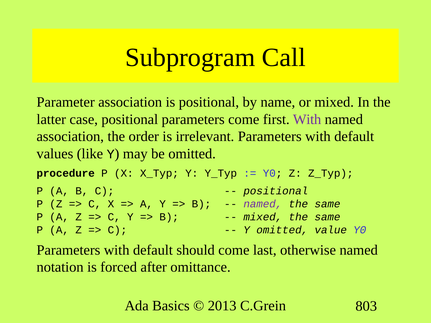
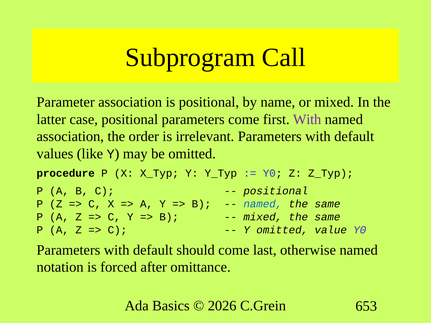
named at (263, 204) colour: purple -> blue
2013: 2013 -> 2026
803: 803 -> 653
